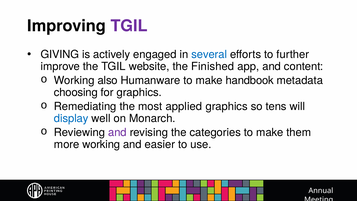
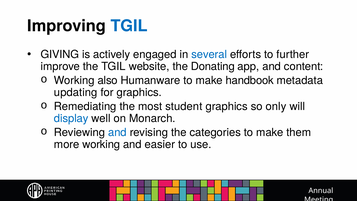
TGIL at (129, 26) colour: purple -> blue
Finished: Finished -> Donating
choosing: choosing -> updating
applied: applied -> student
tens: tens -> only
and at (117, 132) colour: purple -> blue
